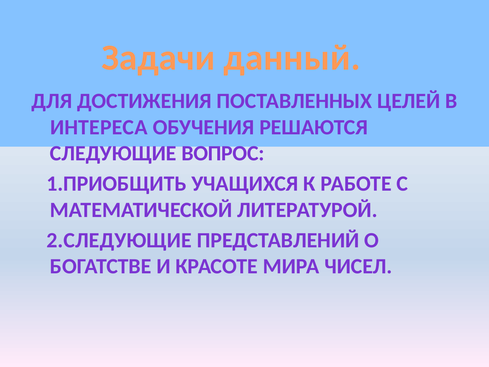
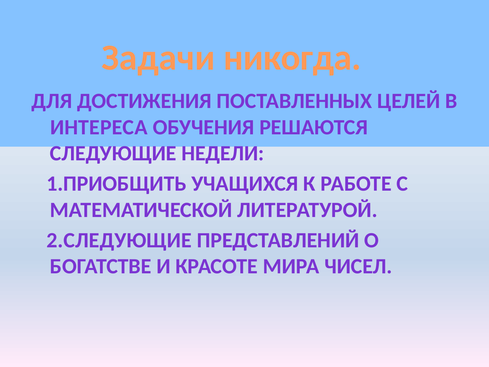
данный: данный -> никогда
ВОПРОС: ВОПРОС -> НЕДЕЛИ
